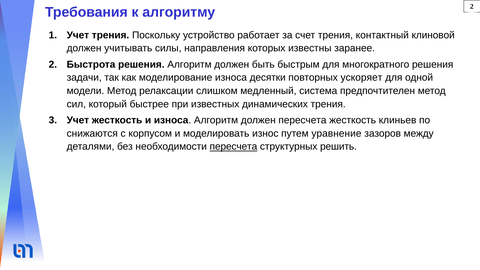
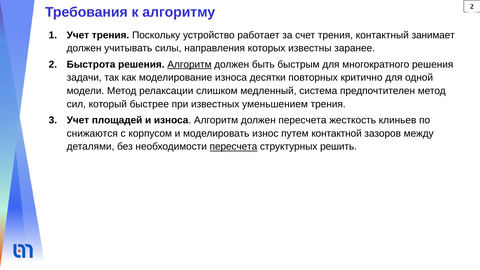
клиновой: клиновой -> занимает
Алгоритм at (189, 64) underline: none -> present
ускоряет: ускоряет -> критично
динамических: динамических -> уменьшением
Учет жесткость: жесткость -> площадей
уравнение: уравнение -> контактной
